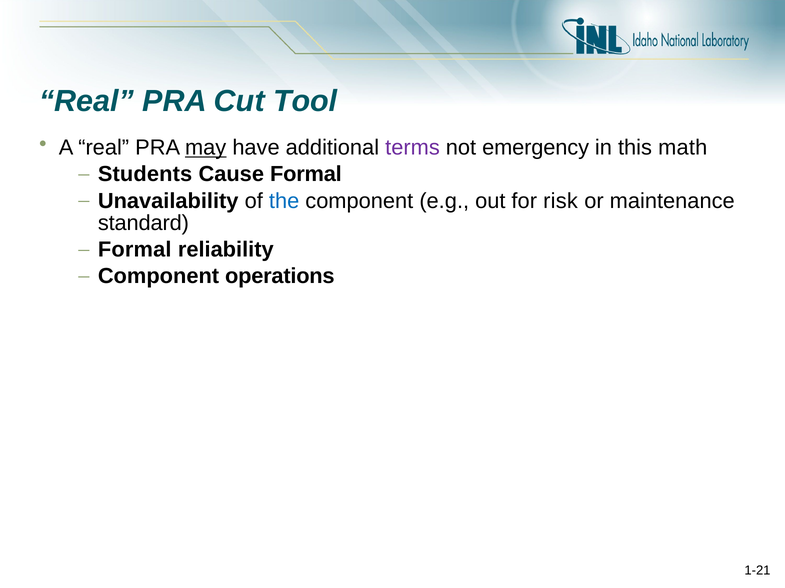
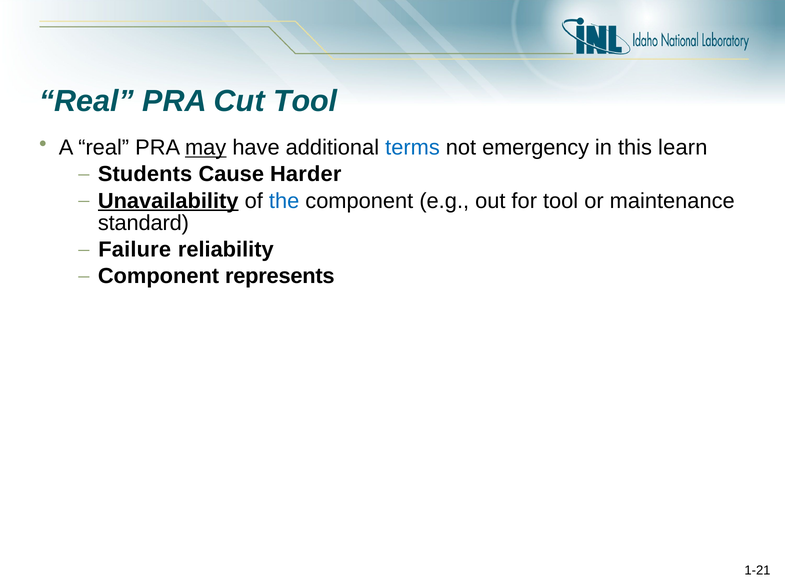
terms colour: purple -> blue
math: math -> learn
Cause Formal: Formal -> Harder
Unavailability underline: none -> present
for risk: risk -> tool
Formal at (135, 250): Formal -> Failure
operations: operations -> represents
